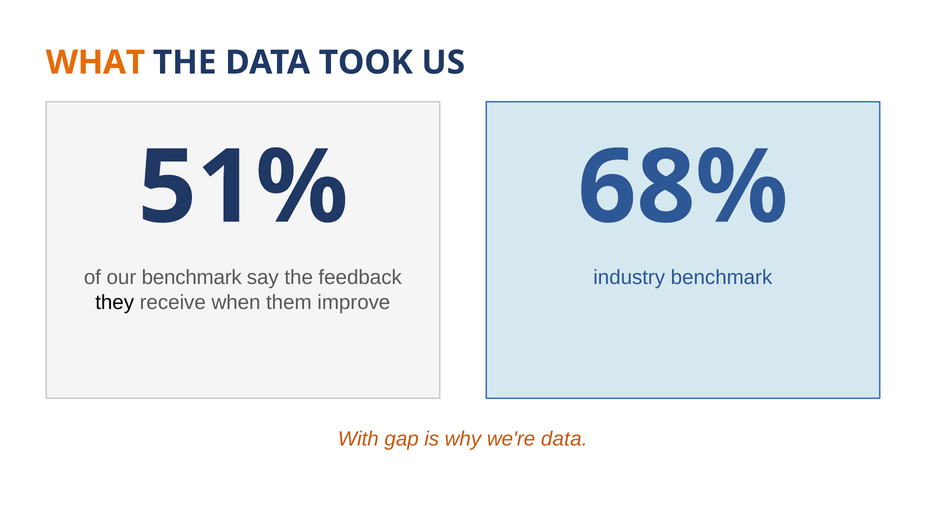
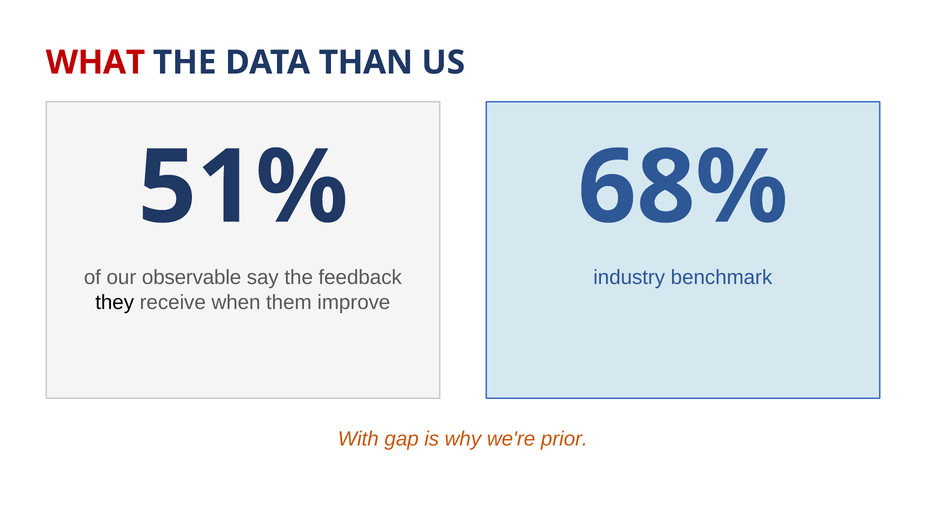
WHAT colour: orange -> red
TOOK: TOOK -> THAN
our benchmark: benchmark -> observable
we're data: data -> prior
